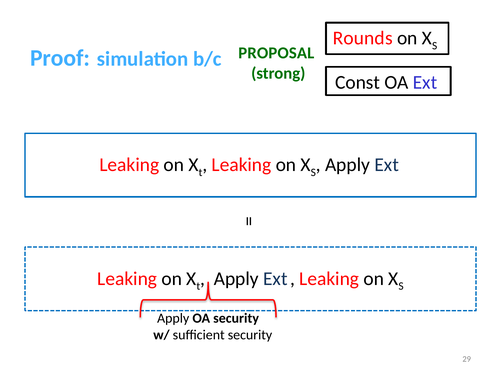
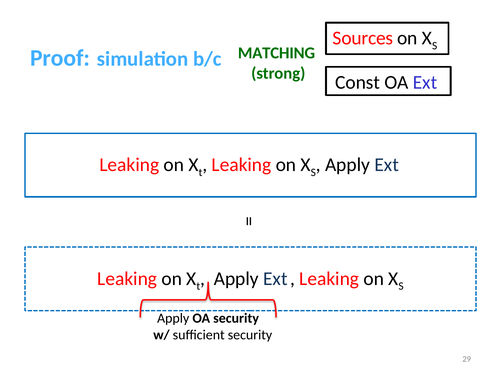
Rounds: Rounds -> Sources
PROPOSAL: PROPOSAL -> MATCHING
